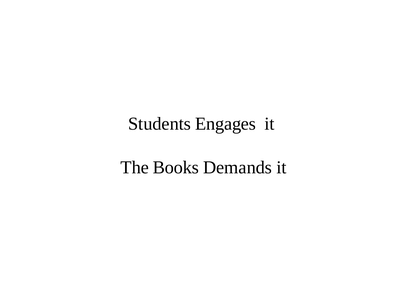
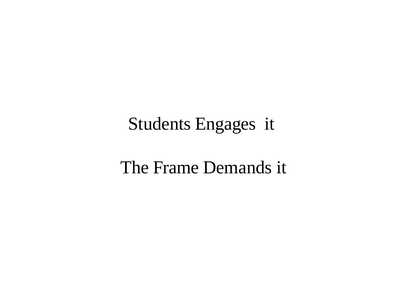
Books: Books -> Frame
